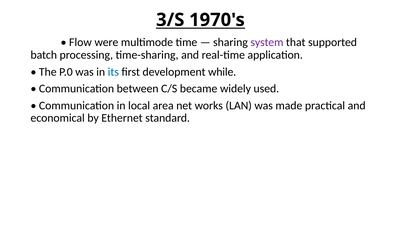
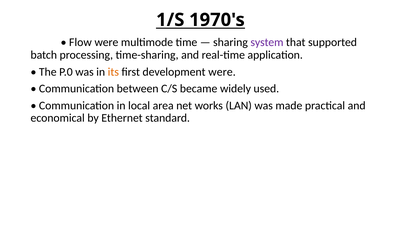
3/S: 3/S -> 1/S
its colour: blue -> orange
development while: while -> were
